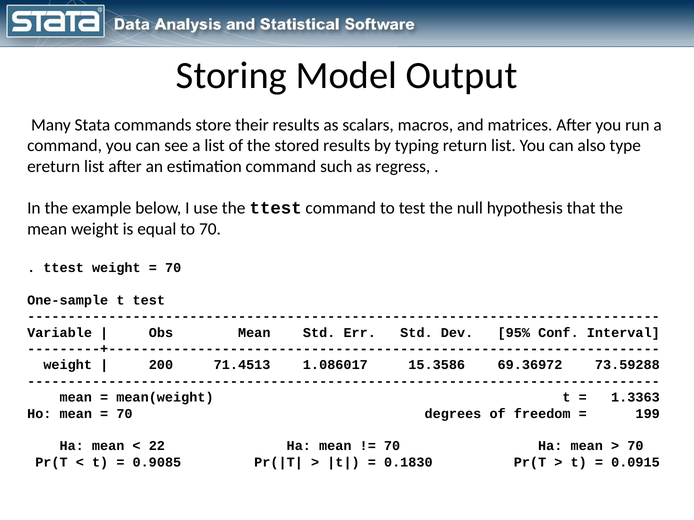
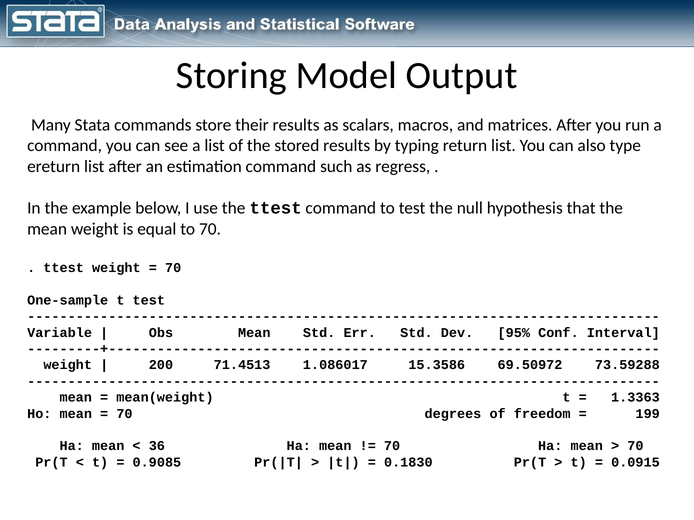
69.36972: 69.36972 -> 69.50972
22: 22 -> 36
